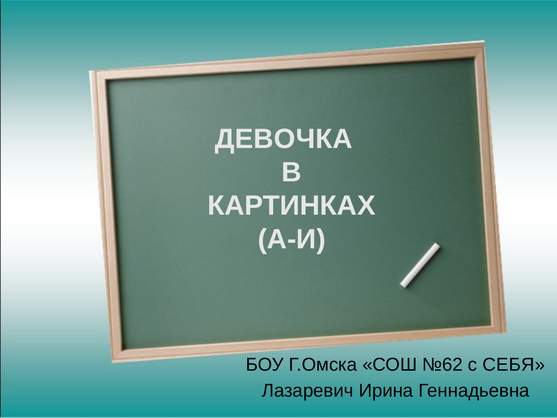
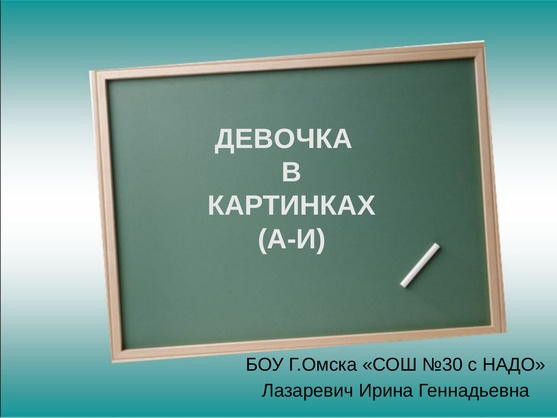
№62: №62 -> №30
СЕБЯ: СЕБЯ -> НАДО
